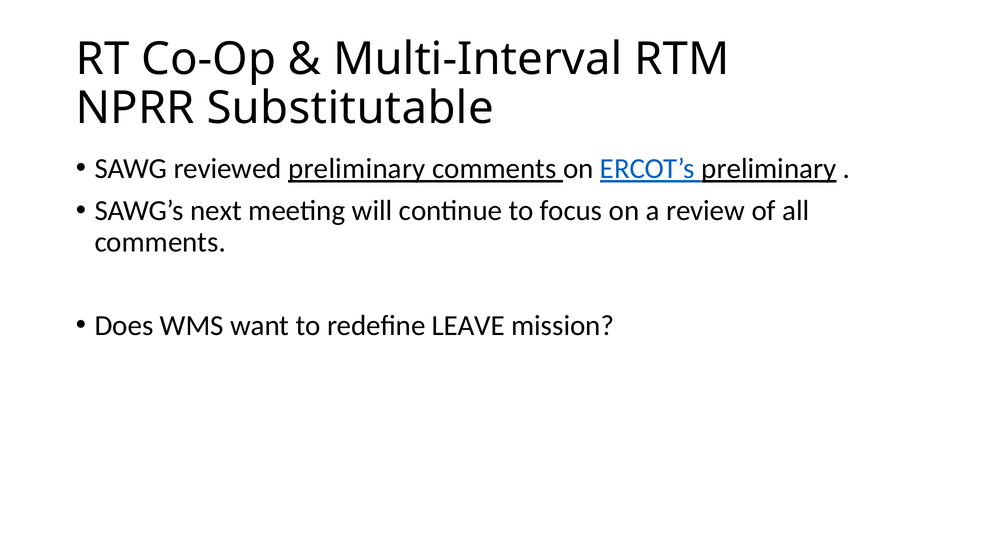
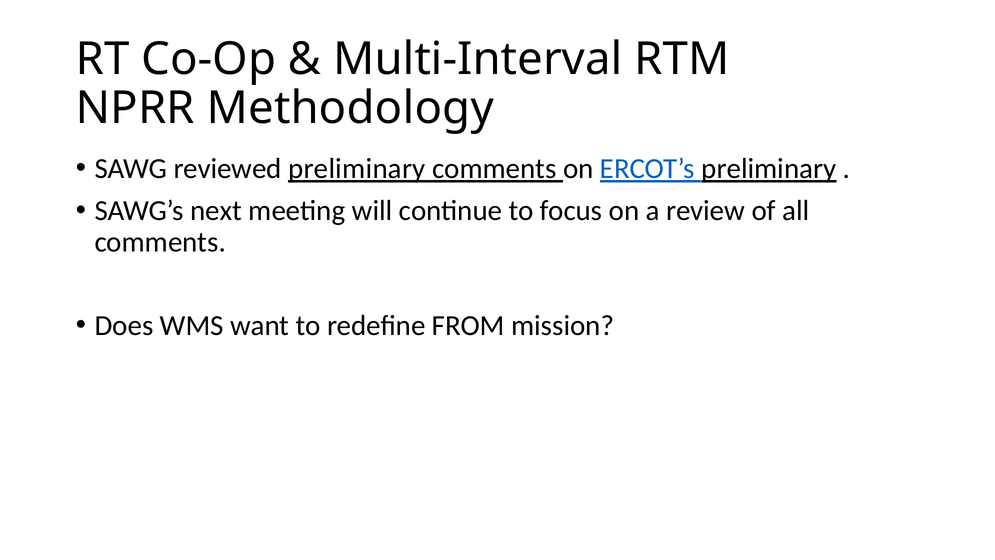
Substitutable: Substitutable -> Methodology
LEAVE: LEAVE -> FROM
